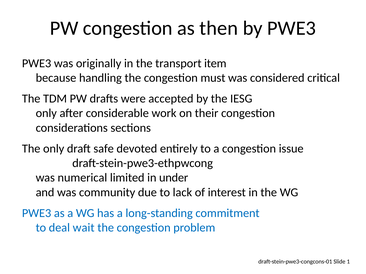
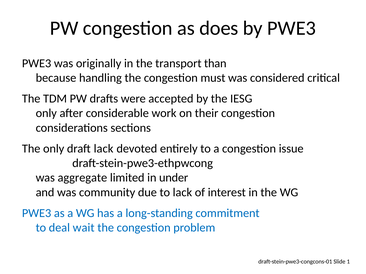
then: then -> does
item: item -> than
draft safe: safe -> lack
numerical: numerical -> aggregate
